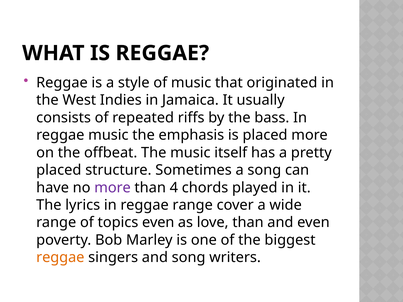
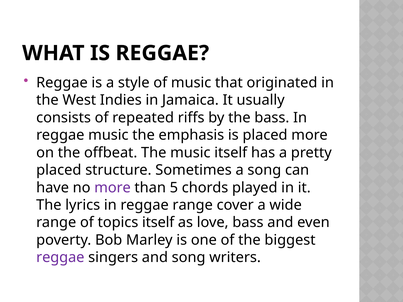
4: 4 -> 5
topics even: even -> itself
love than: than -> bass
reggae at (60, 258) colour: orange -> purple
